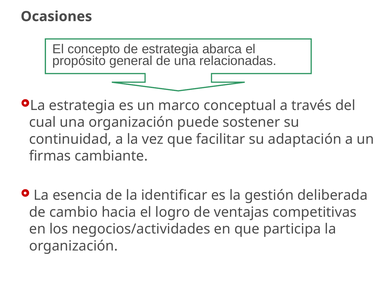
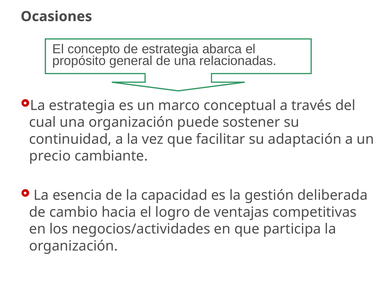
firmas: firmas -> precio
identificar: identificar -> capacidad
